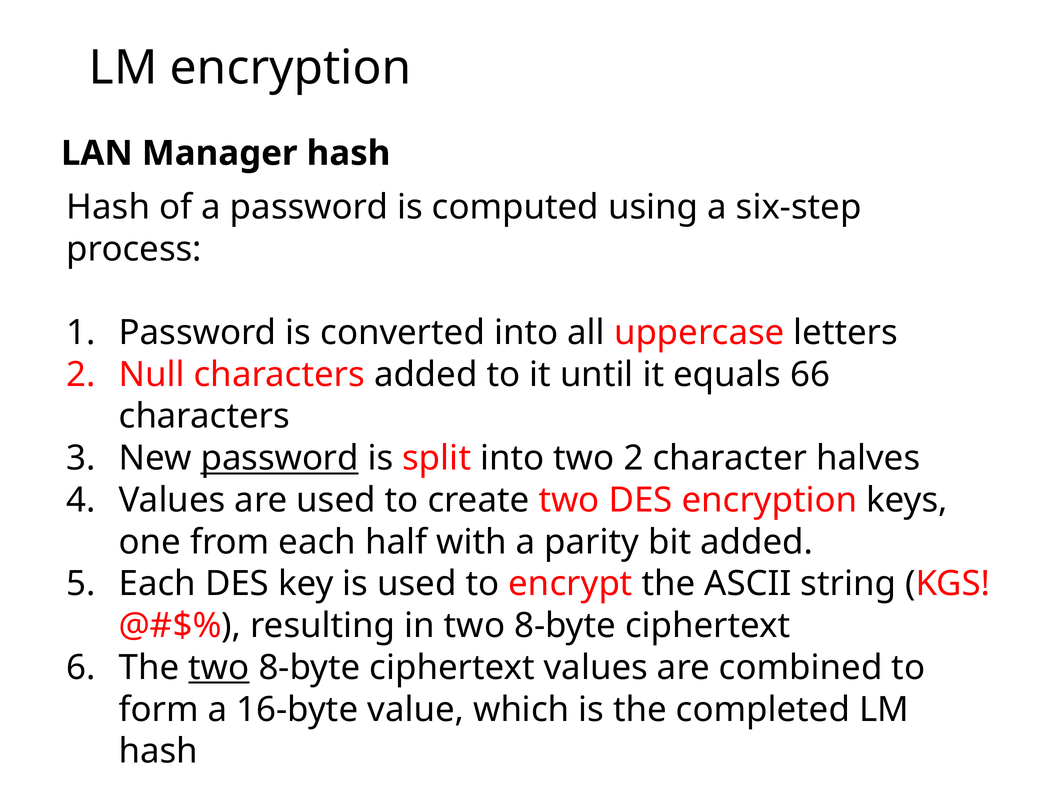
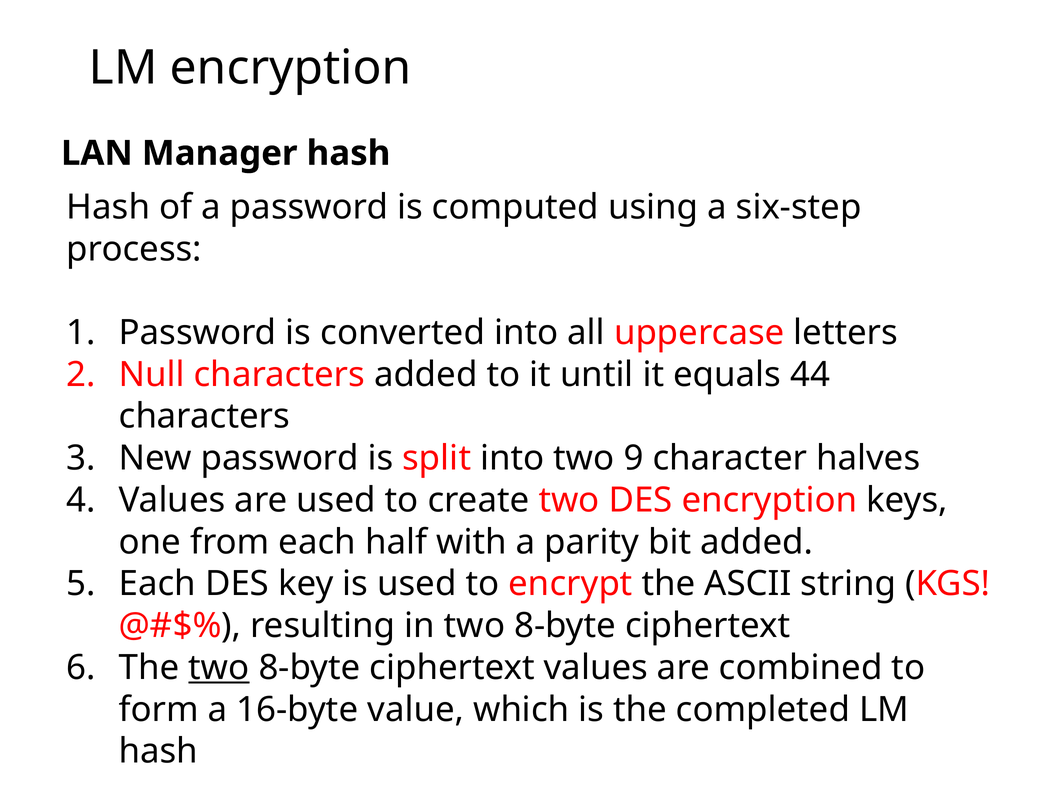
66: 66 -> 44
password at (280, 458) underline: present -> none
two 2: 2 -> 9
